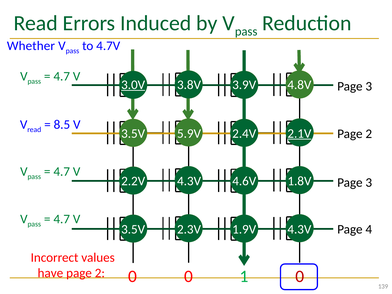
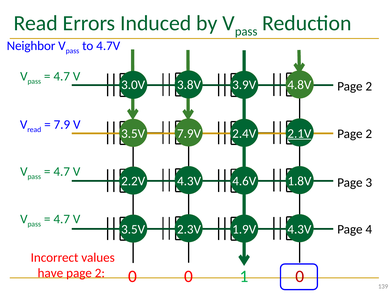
Whether: Whether -> Neighbor
3.0V underline: present -> none
3 at (369, 86): 3 -> 2
8.5: 8.5 -> 7.9
5.9V: 5.9V -> 7.9V
